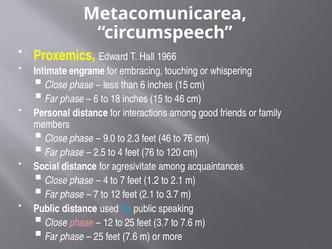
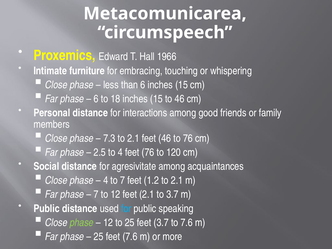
engrame: engrame -> furniture
9.0: 9.0 -> 7.3
2.3 at (133, 138): 2.3 -> 2.1
phase at (82, 223) colour: pink -> light green
